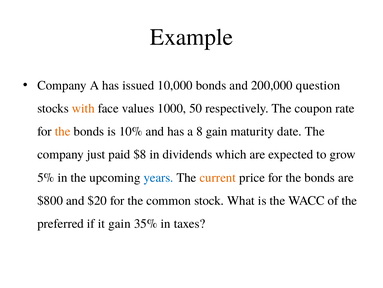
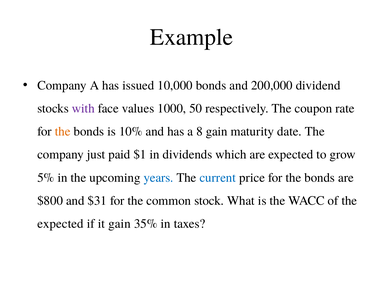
question: question -> dividend
with colour: orange -> purple
$8: $8 -> $1
current colour: orange -> blue
$20: $20 -> $31
preferred at (61, 223): preferred -> expected
